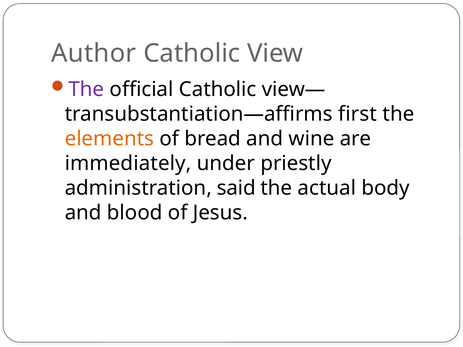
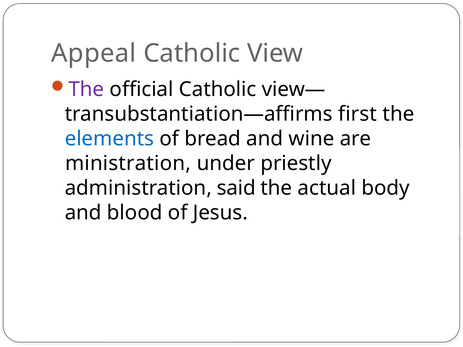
Author: Author -> Appeal
elements colour: orange -> blue
immediately: immediately -> ministration
